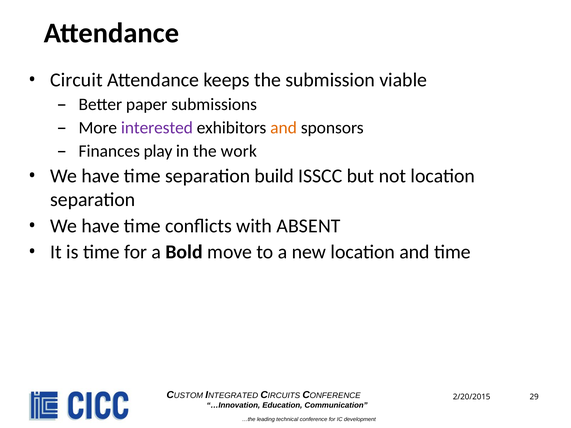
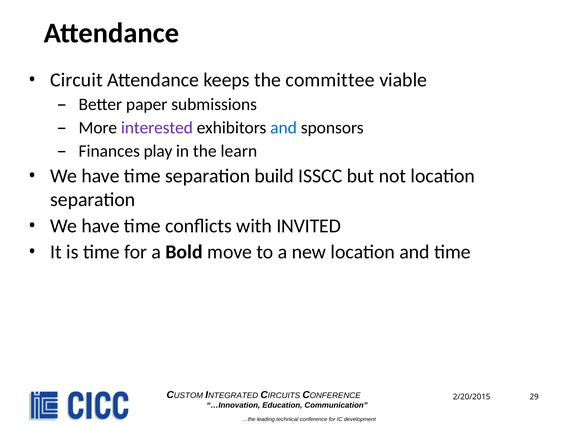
submission: submission -> committee
and at (284, 128) colour: orange -> blue
work: work -> learn
ABSENT: ABSENT -> INVITED
